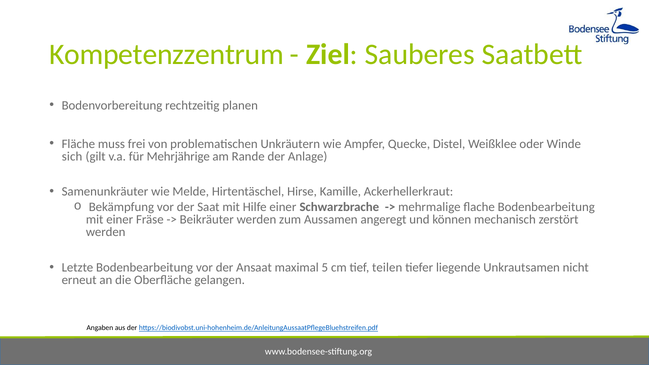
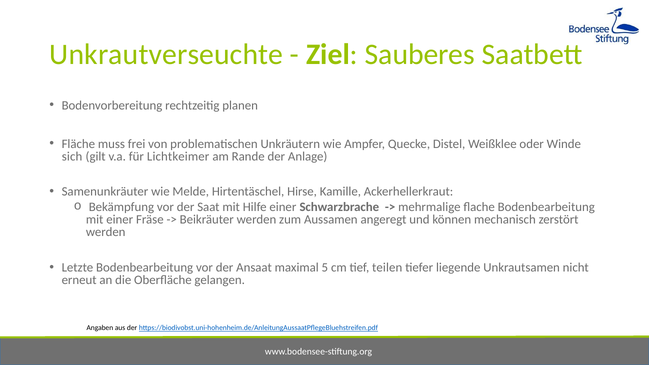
Kompetenzzentrum: Kompetenzzentrum -> Unkrautverseuchte
Mehrjährige: Mehrjährige -> Lichtkeimer
